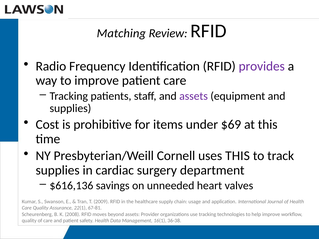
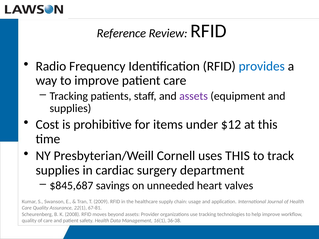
Matching: Matching -> Reference
provides colour: purple -> blue
$69: $69 -> $12
$616,136: $616,136 -> $845,687
